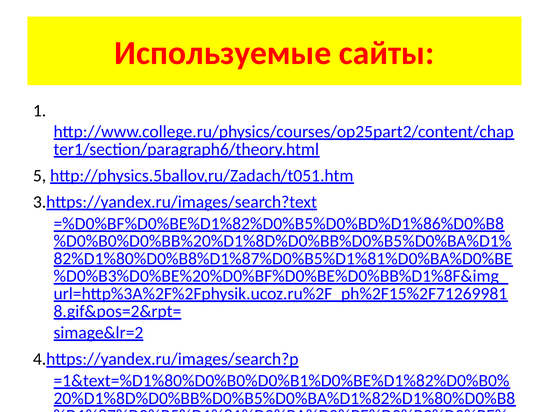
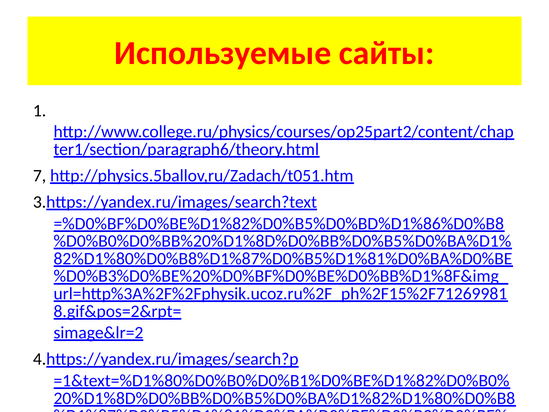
5 at (40, 176): 5 -> 7
